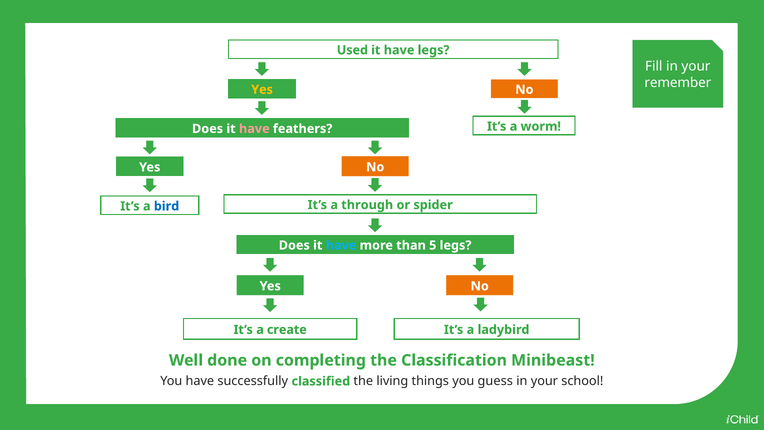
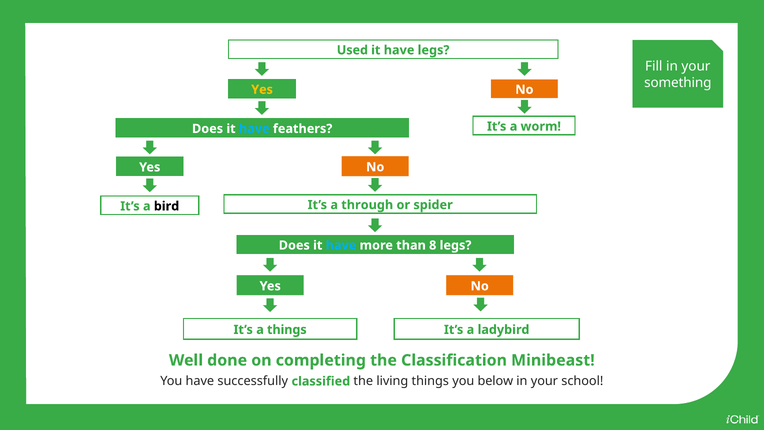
remember: remember -> something
have at (254, 129) colour: pink -> light blue
bird colour: blue -> black
5: 5 -> 8
a create: create -> things
guess: guess -> below
